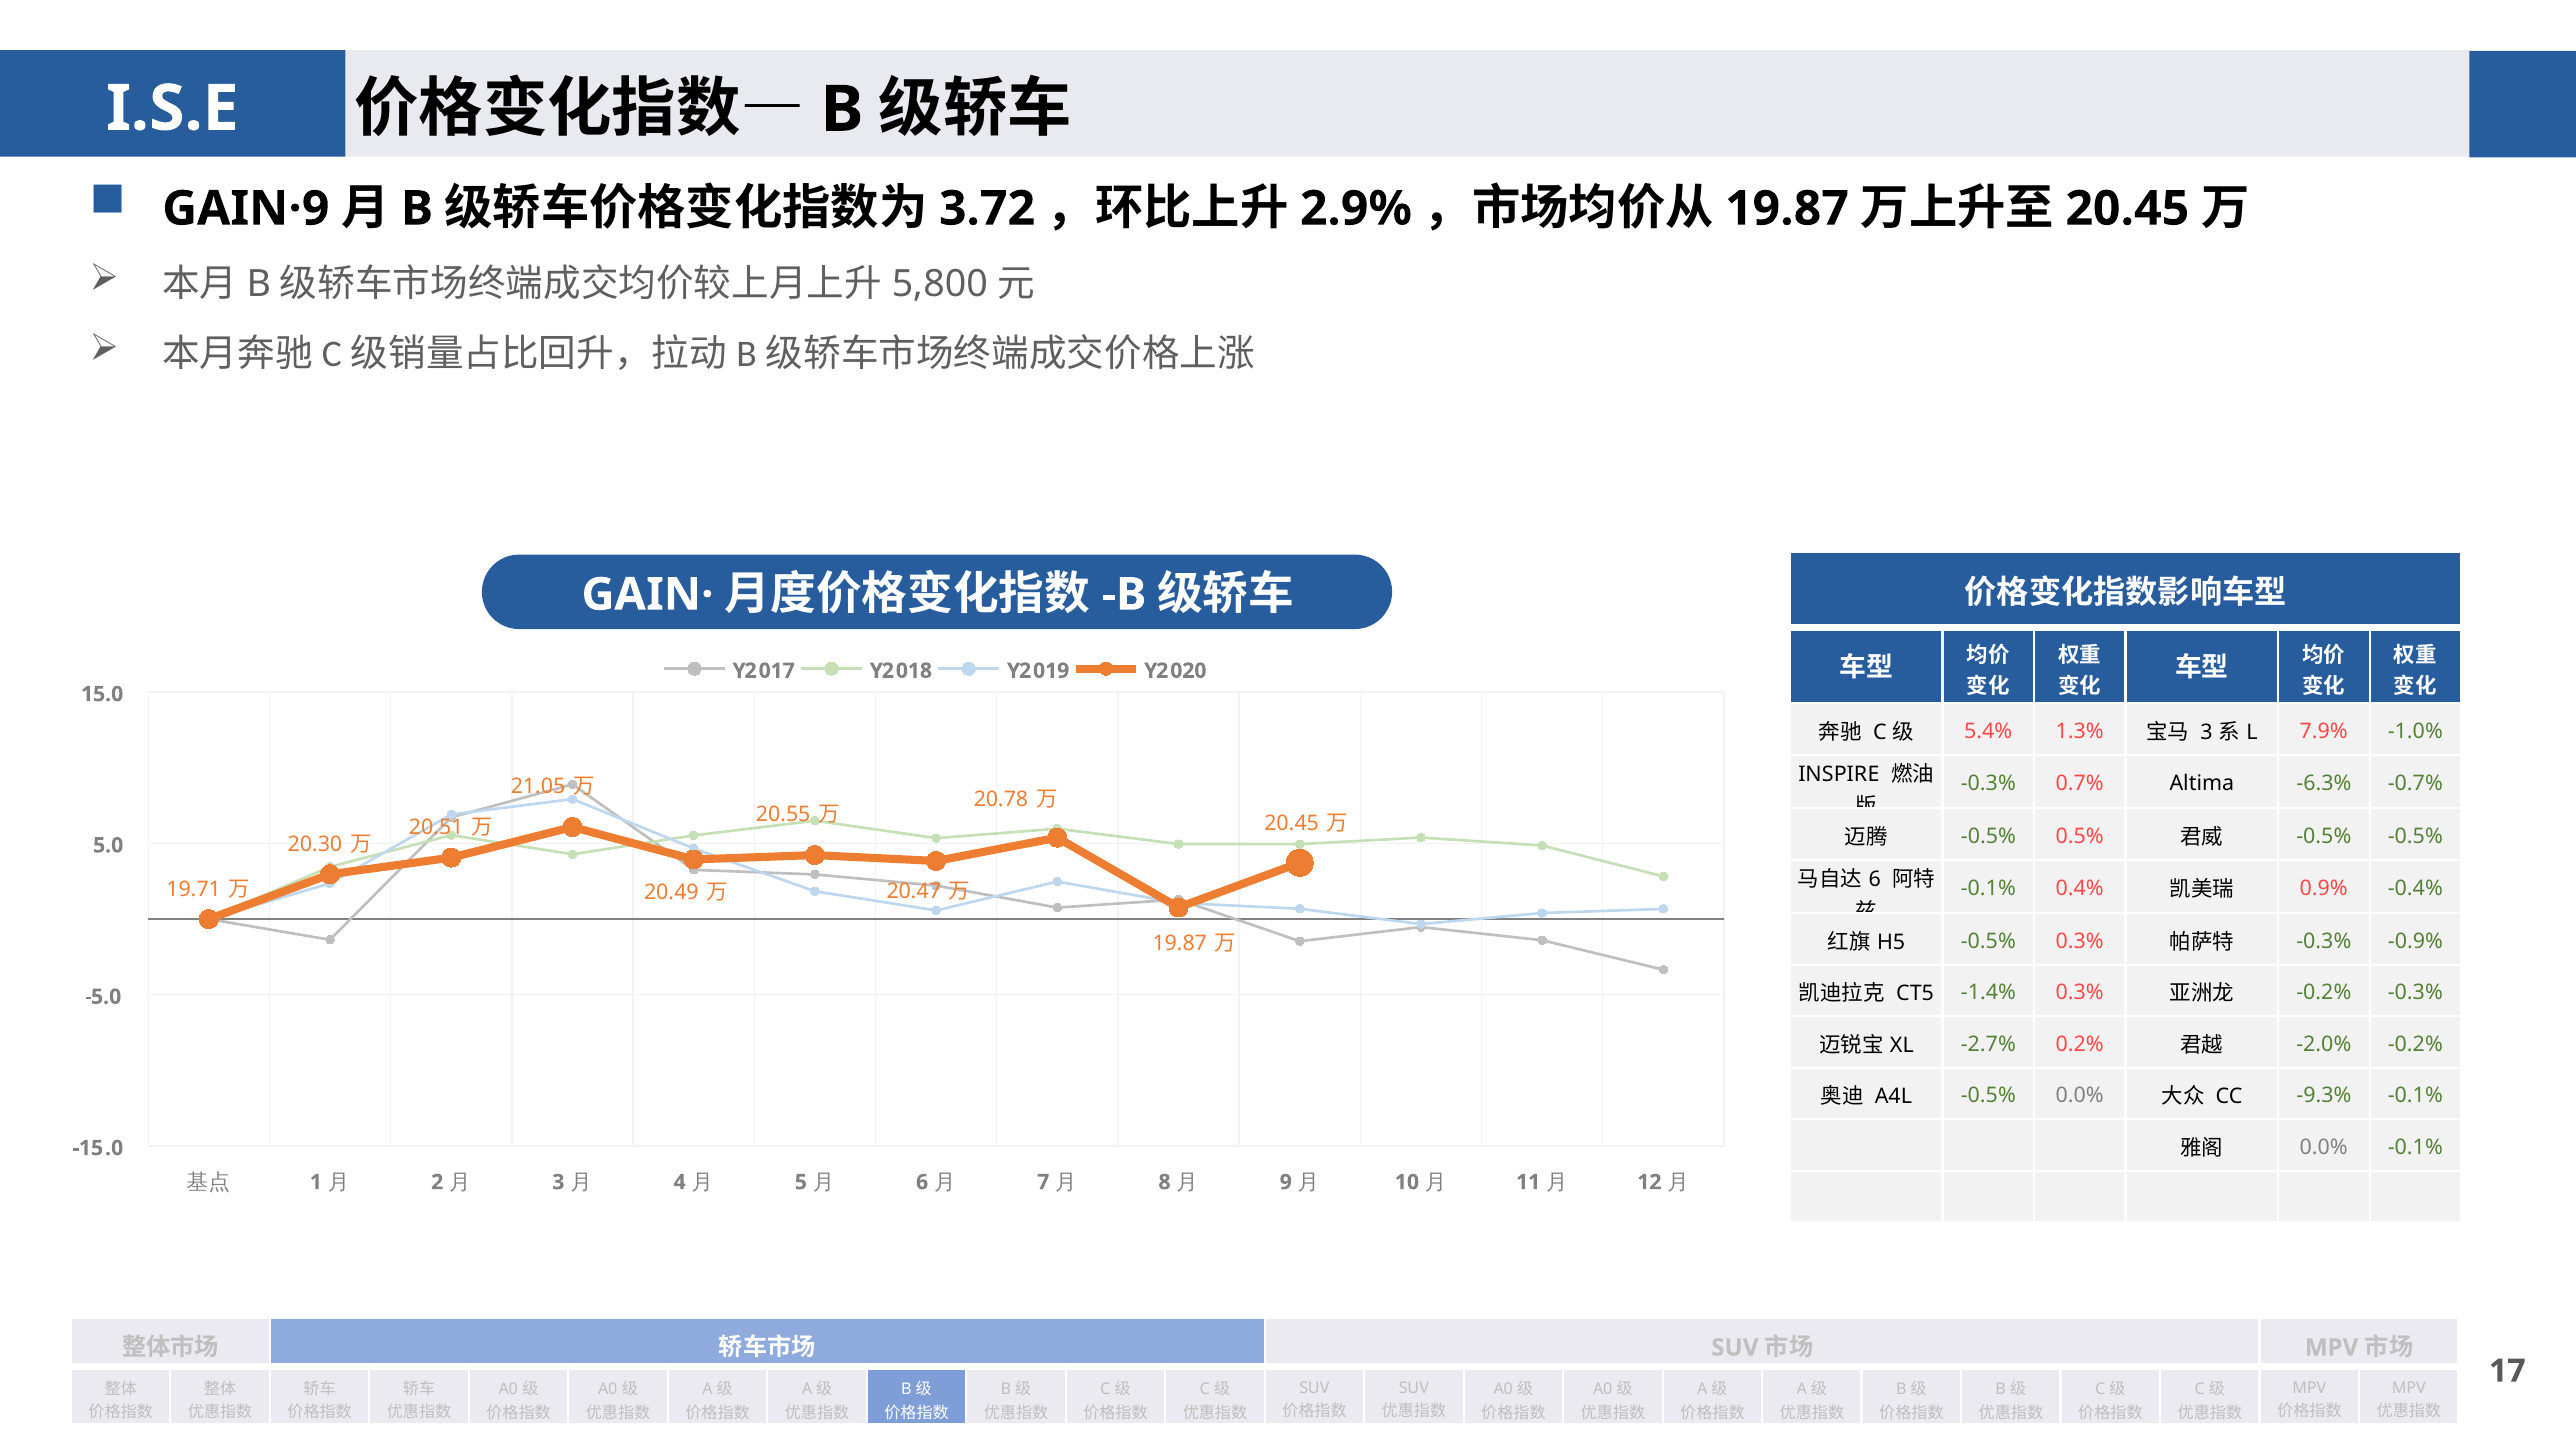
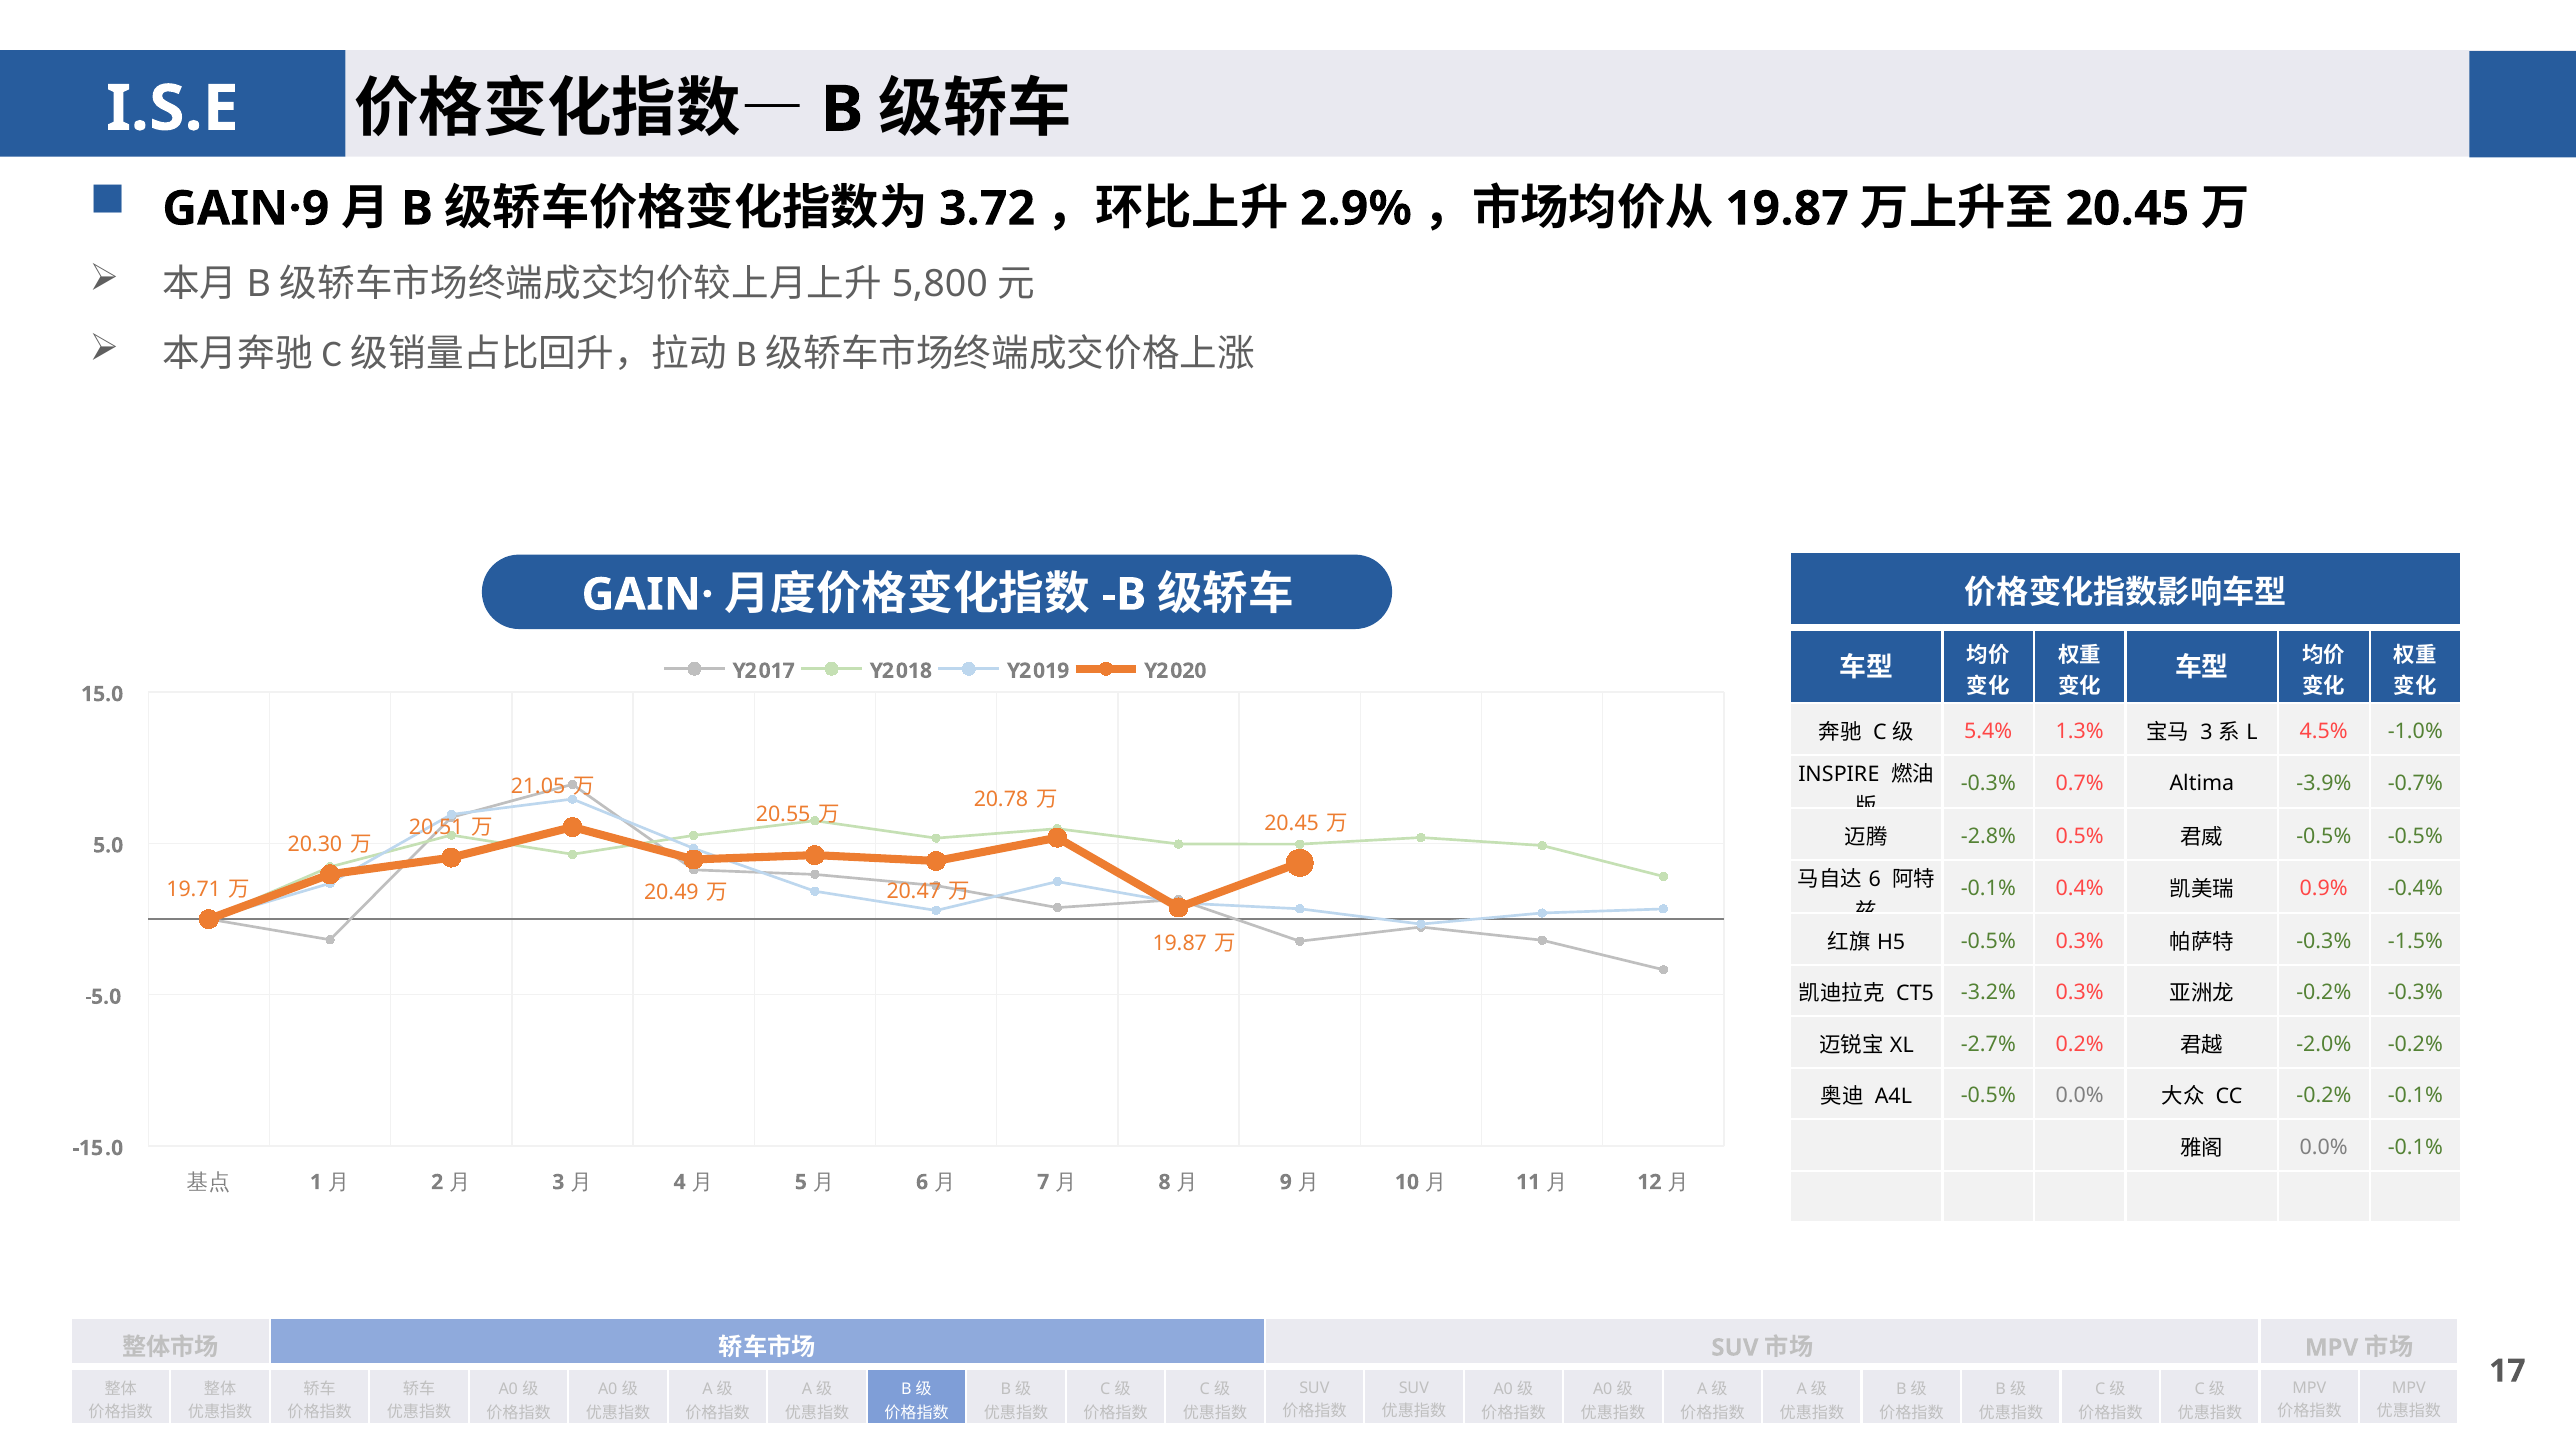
7.9%: 7.9% -> 4.5%
-6.3%: -6.3% -> -3.9%
-0.5% at (1988, 836): -0.5% -> -2.8%
-0.9%: -0.9% -> -1.5%
-1.4%: -1.4% -> -3.2%
CC -9.3%: -9.3% -> -0.2%
